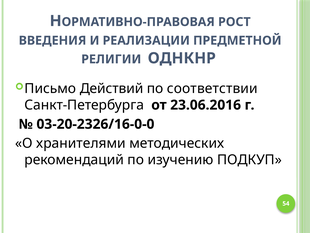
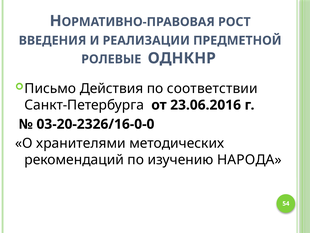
РЕЛИГИИ: РЕЛИГИИ -> РОЛЕВЫЕ
Действий: Действий -> Действия
ПОДКУП: ПОДКУП -> НАРОДА
